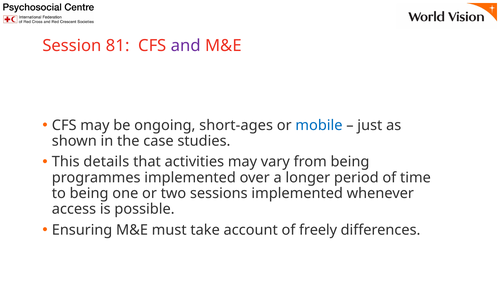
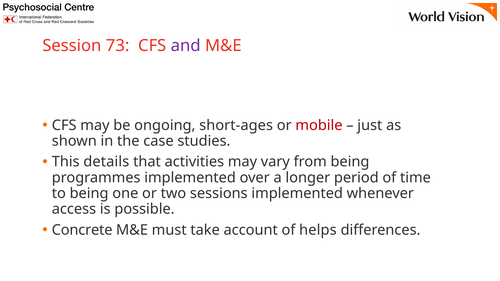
81: 81 -> 73
mobile colour: blue -> red
Ensuring: Ensuring -> Concrete
freely: freely -> helps
